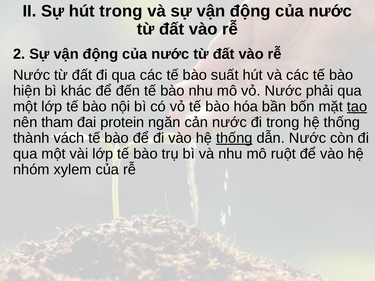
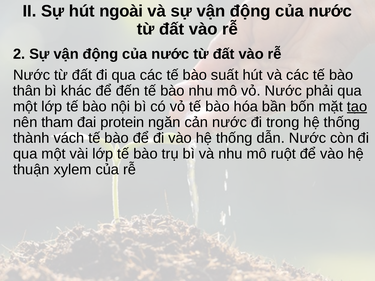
hút trong: trong -> ngoài
hiện: hiện -> thân
thống at (234, 138) underline: present -> none
nhóm: nhóm -> thuận
